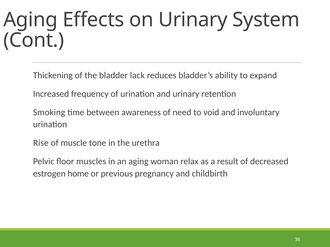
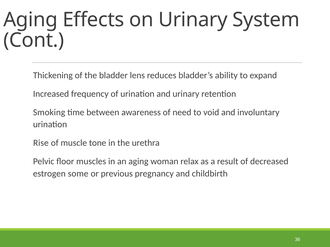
lack: lack -> lens
home: home -> some
